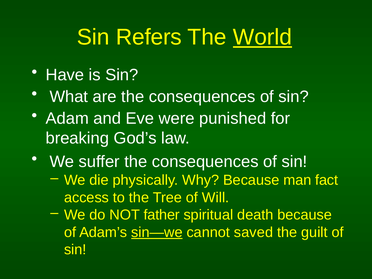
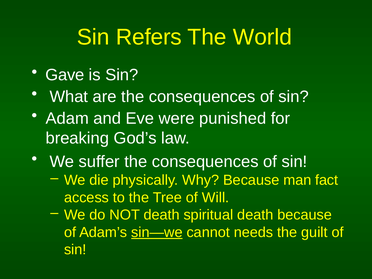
World underline: present -> none
Have: Have -> Gave
NOT father: father -> death
saved: saved -> needs
